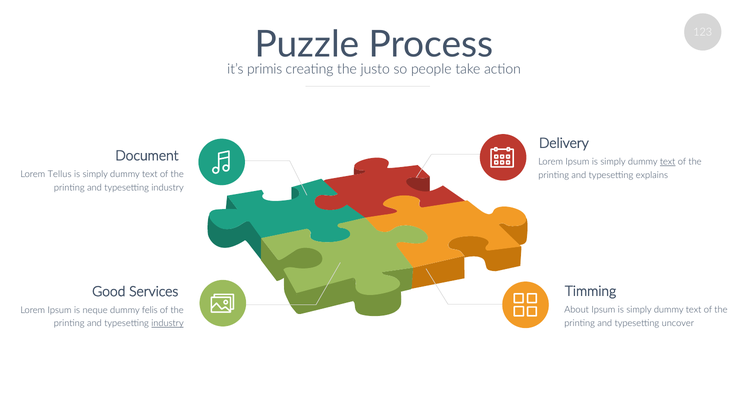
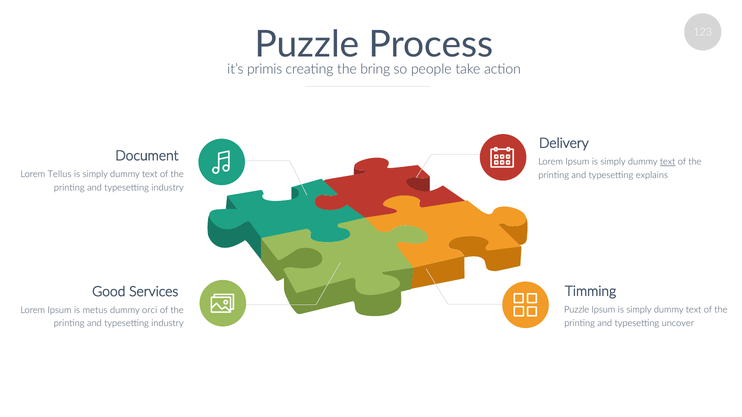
justo: justo -> bring
About at (577, 310): About -> Puzzle
neque: neque -> metus
felis: felis -> orci
industry at (167, 324) underline: present -> none
